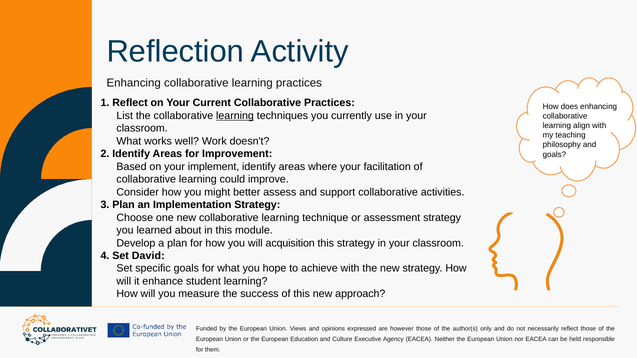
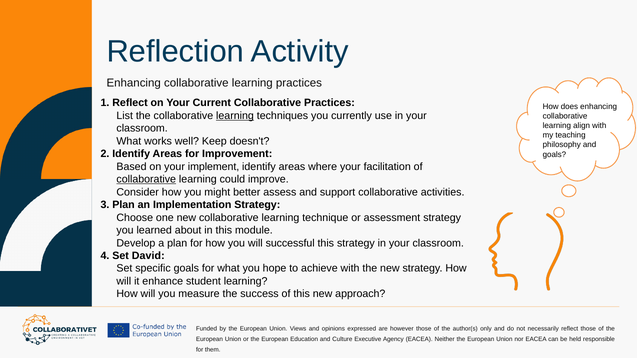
Work: Work -> Keep
collaborative at (146, 180) underline: none -> present
acquisition: acquisition -> successful
